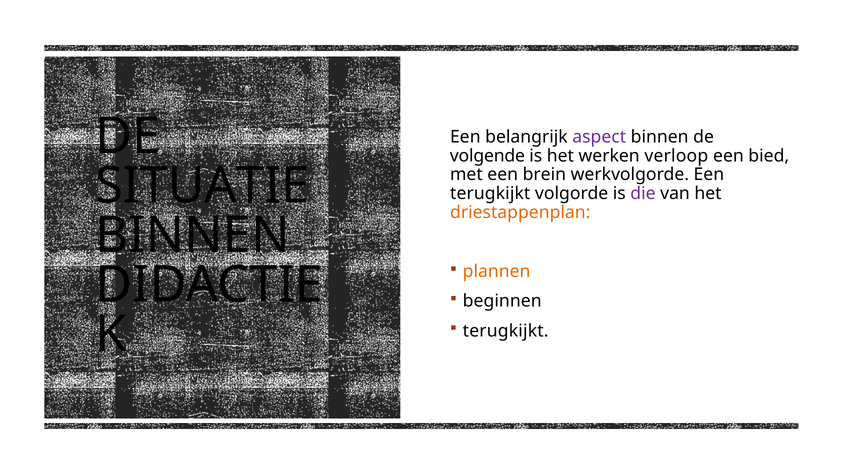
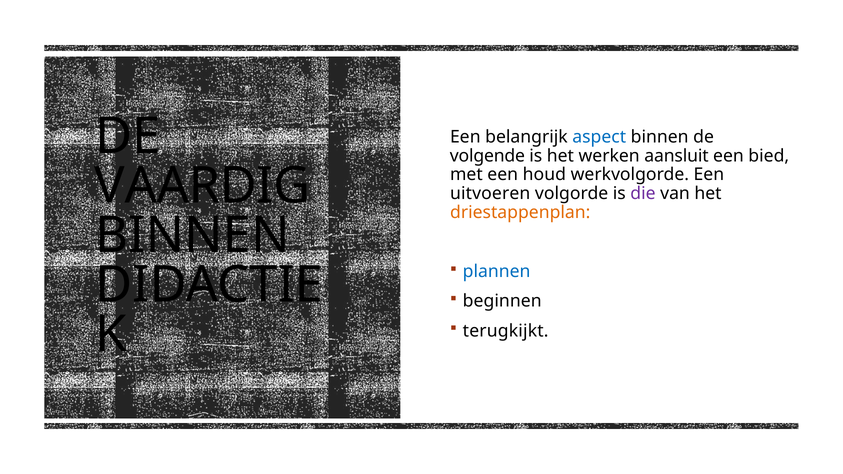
aspect colour: purple -> blue
verloop: verloop -> aansluit
brein: brein -> houd
SITUATIE: SITUATIE -> VAARDIG
terugkijkt at (490, 194): terugkijkt -> uitvoeren
plannen colour: orange -> blue
